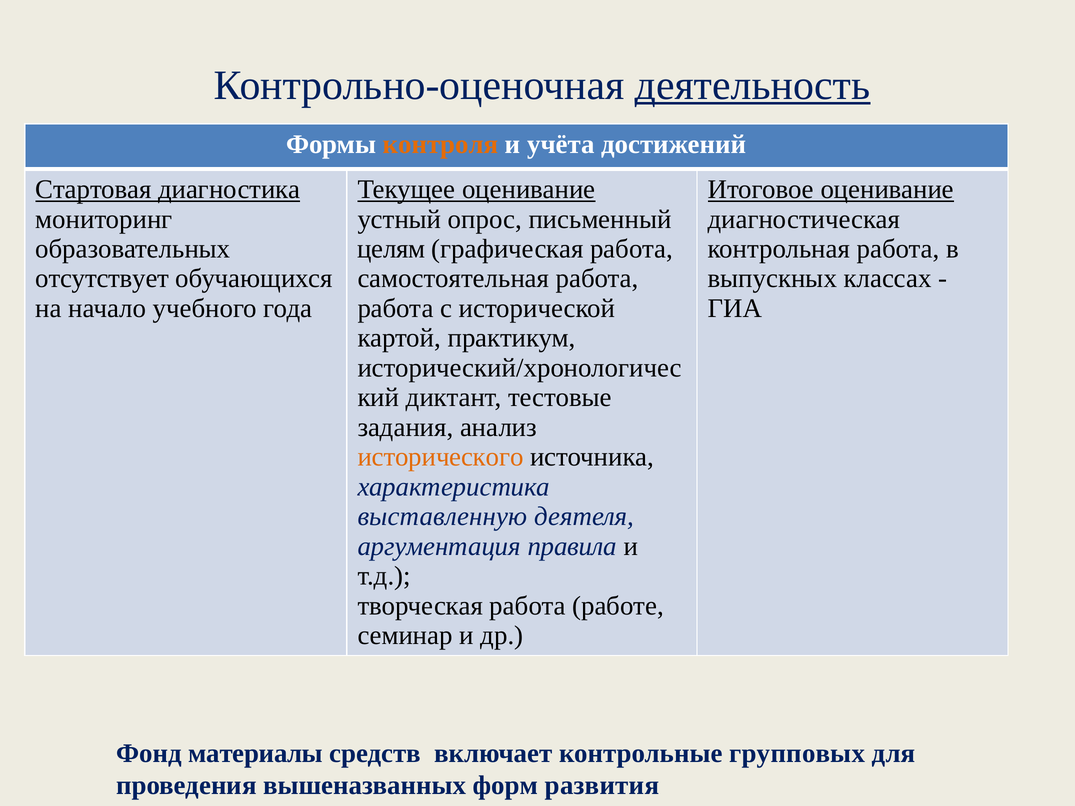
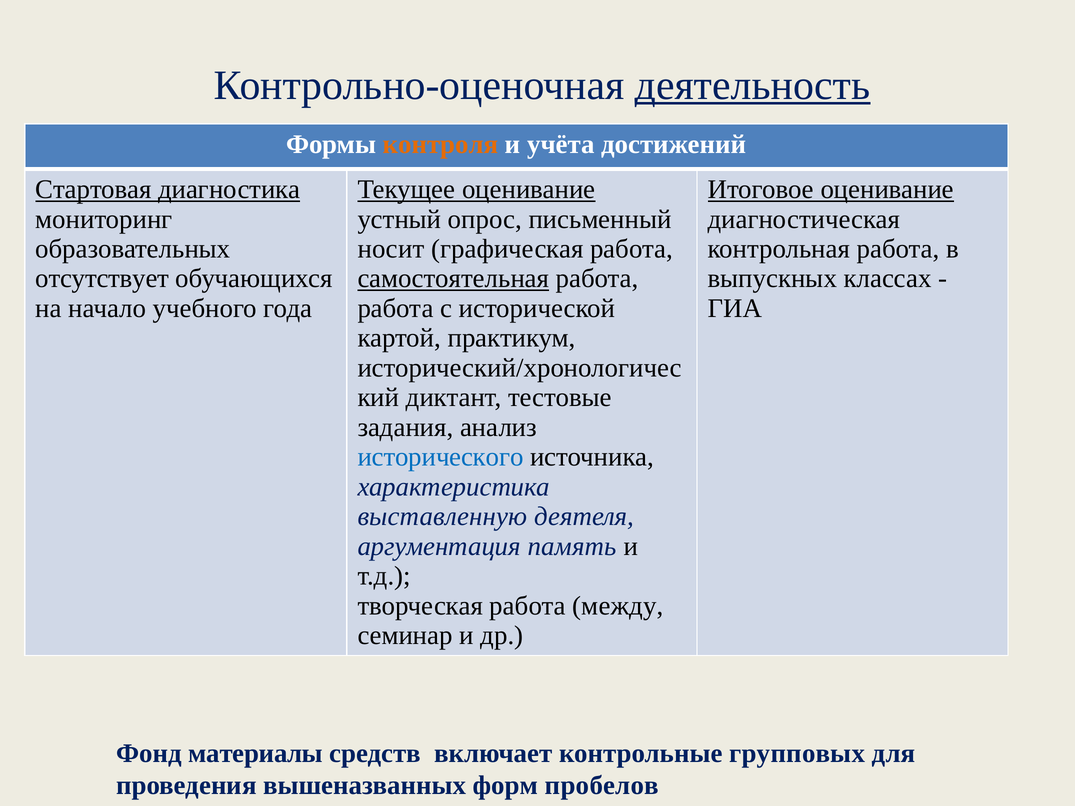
целям: целям -> носит
самостоятельная underline: none -> present
исторического colour: orange -> blue
правила: правила -> память
работе: работе -> между
развития: развития -> пробелов
